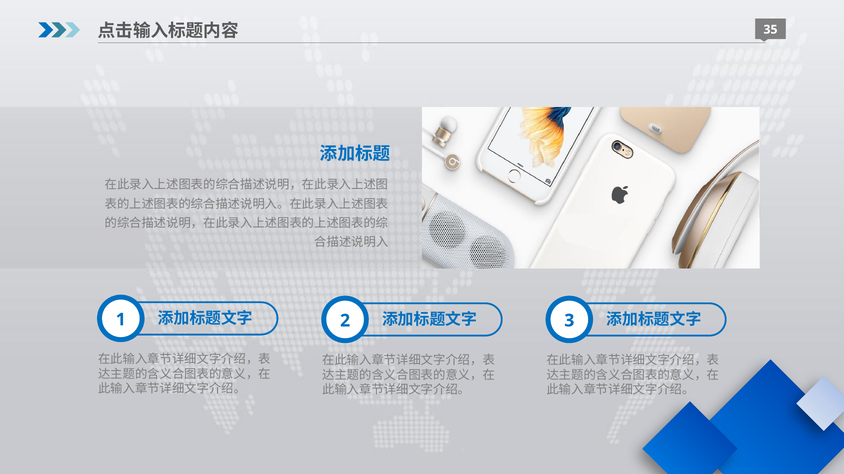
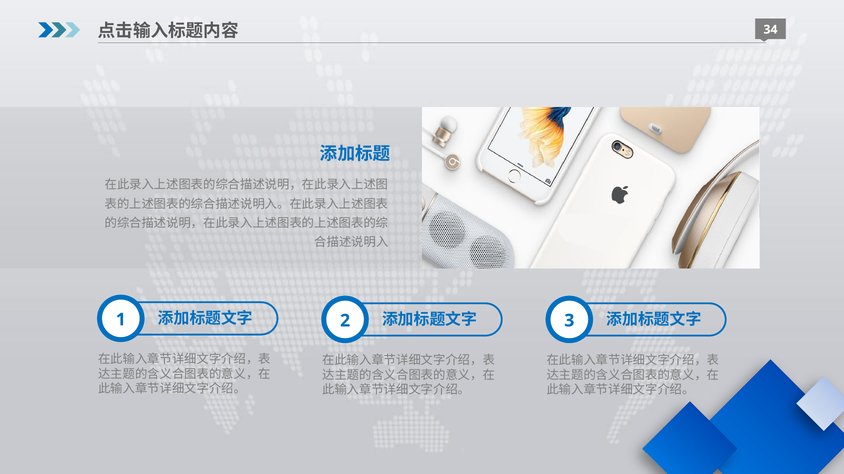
35: 35 -> 34
